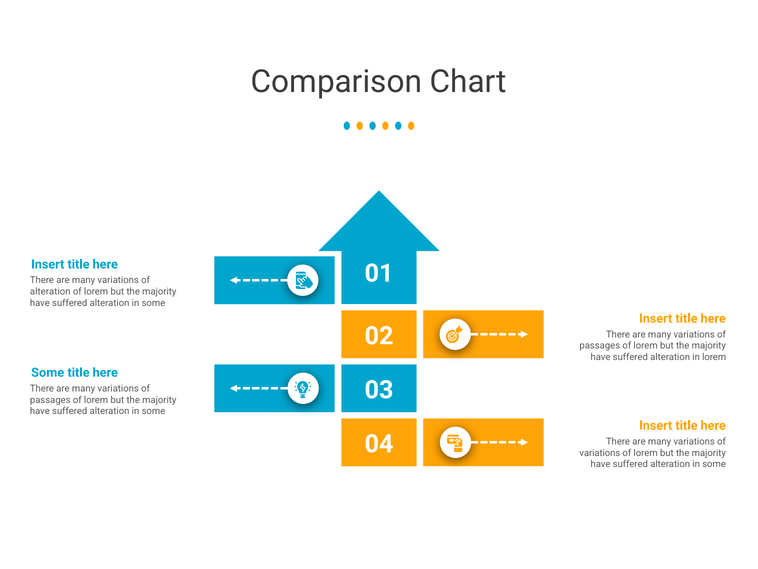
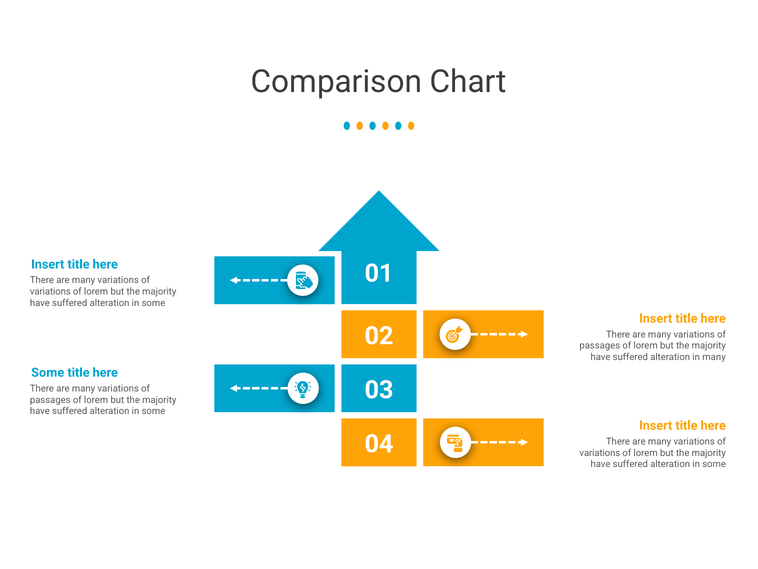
alteration at (50, 291): alteration -> variations
in lorem: lorem -> many
